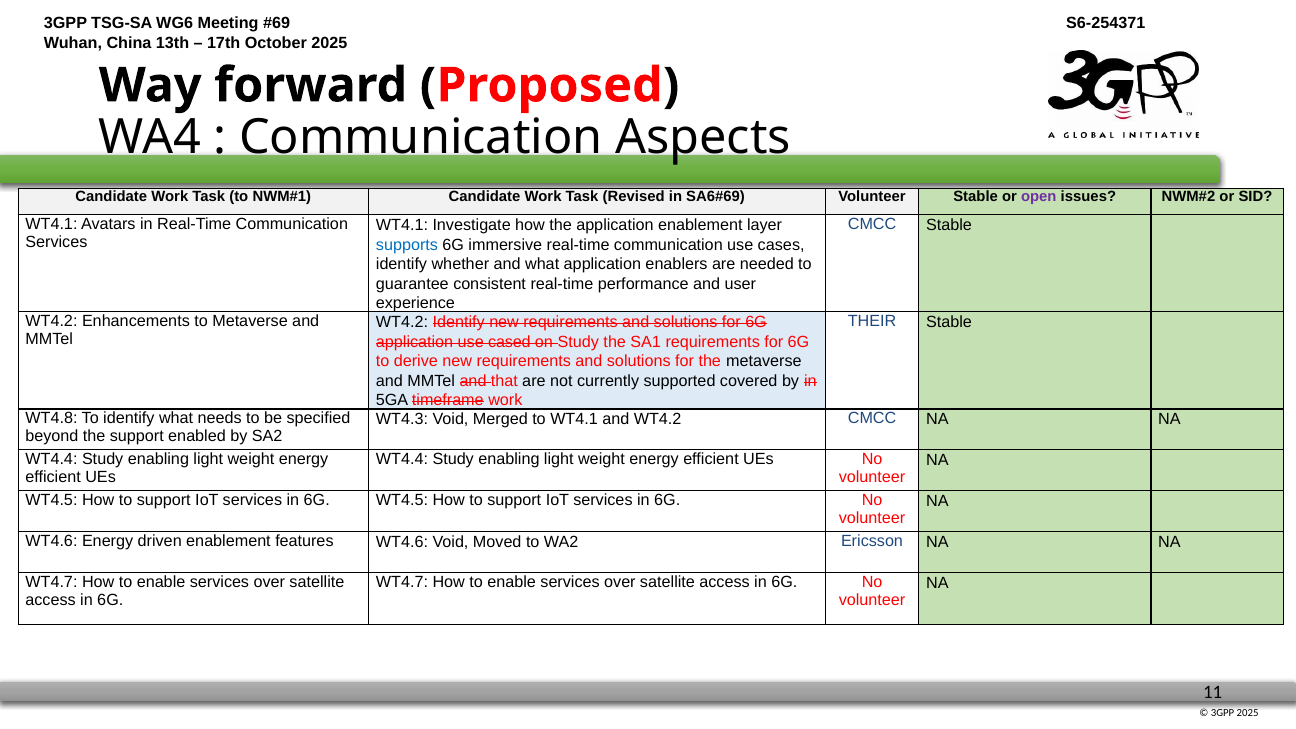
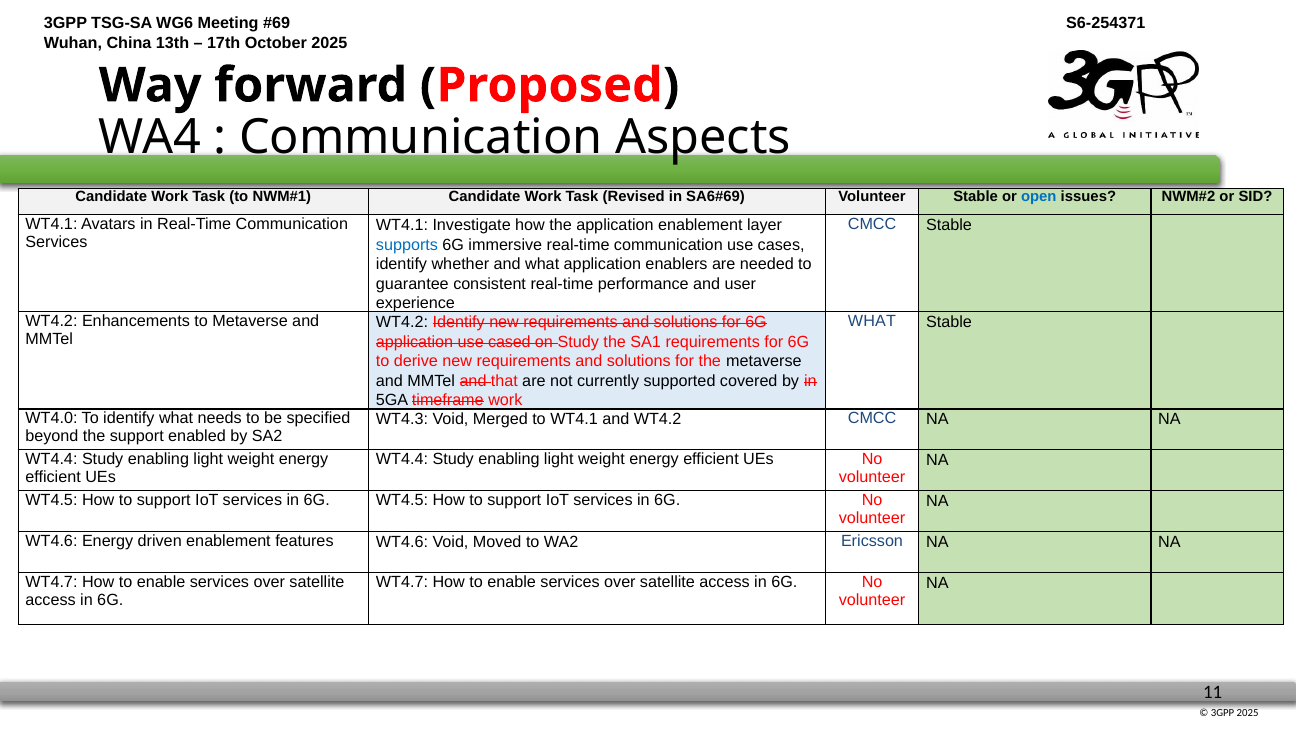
open colour: purple -> blue
THEIR at (872, 321): THEIR -> WHAT
WT4.8: WT4.8 -> WT4.0
